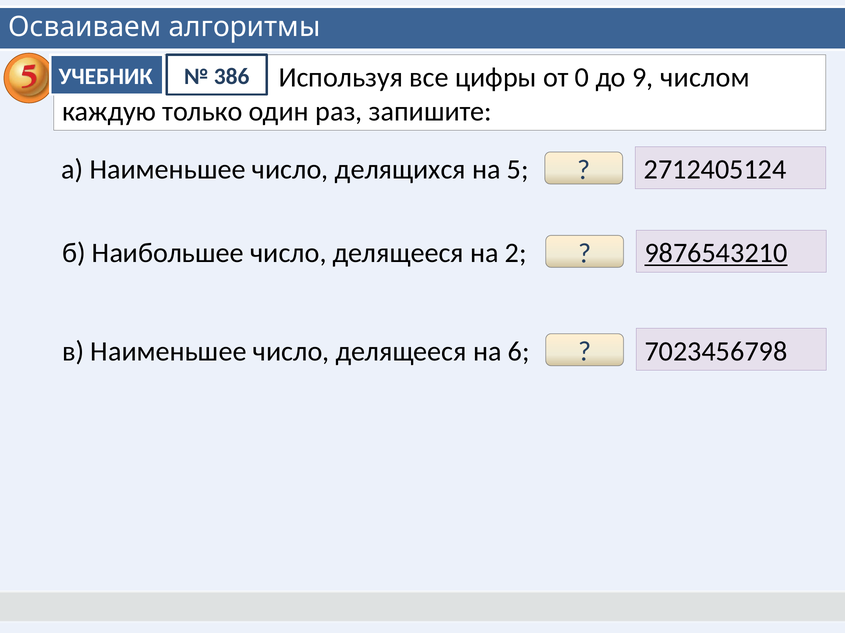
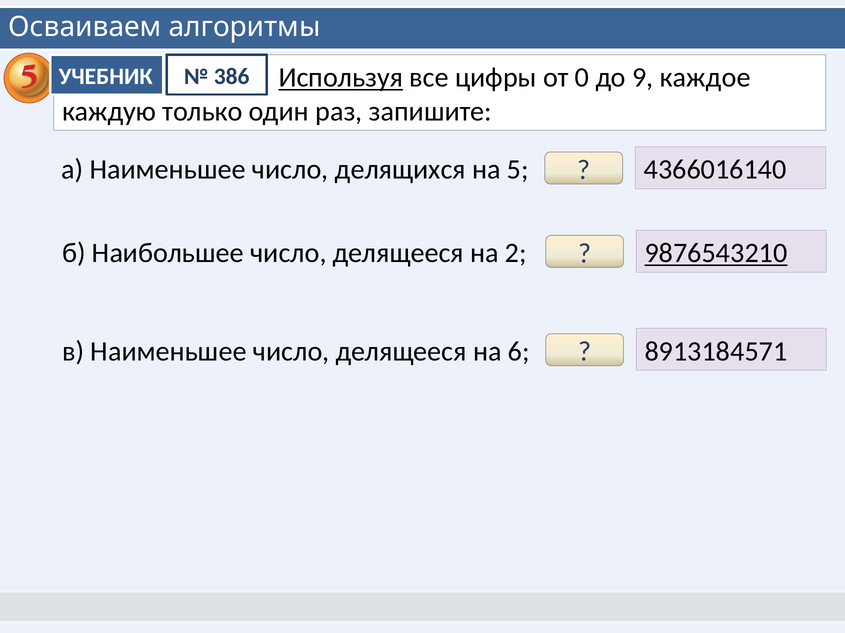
Используя underline: none -> present
числом: числом -> каждое
2712405124: 2712405124 -> 4366016140
7023456798: 7023456798 -> 8913184571
